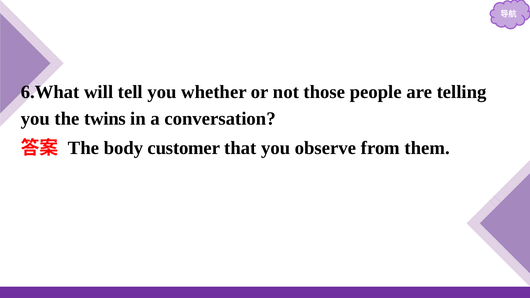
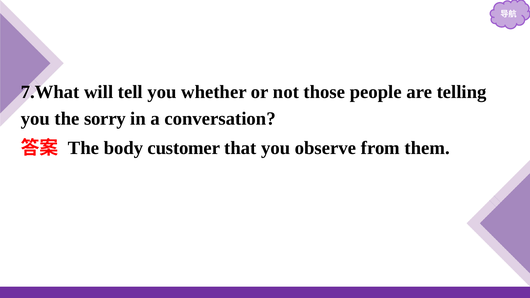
6.What: 6.What -> 7.What
twins: twins -> sorry
